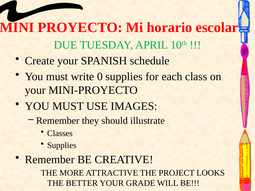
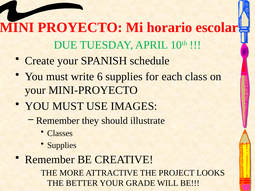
0: 0 -> 6
